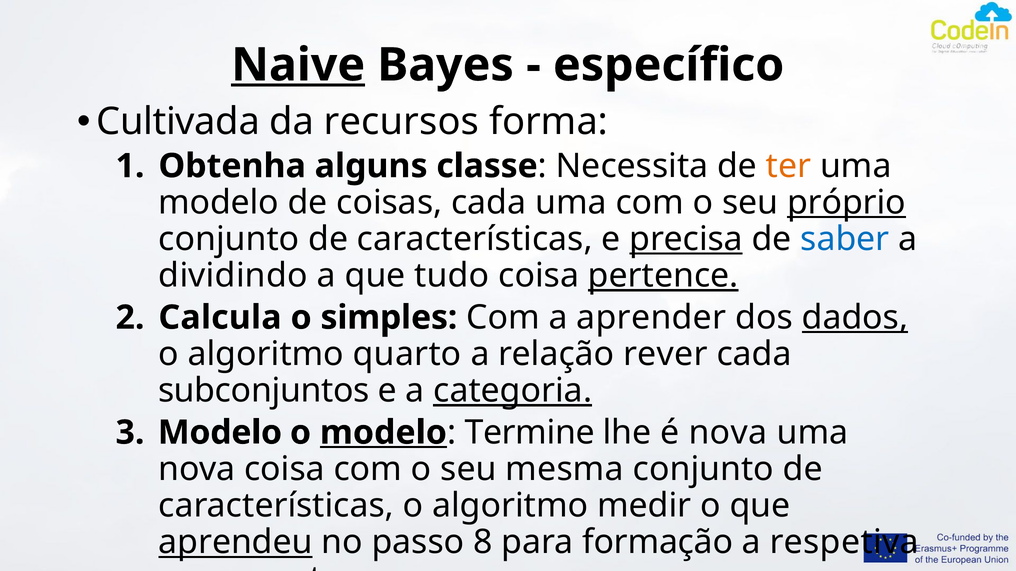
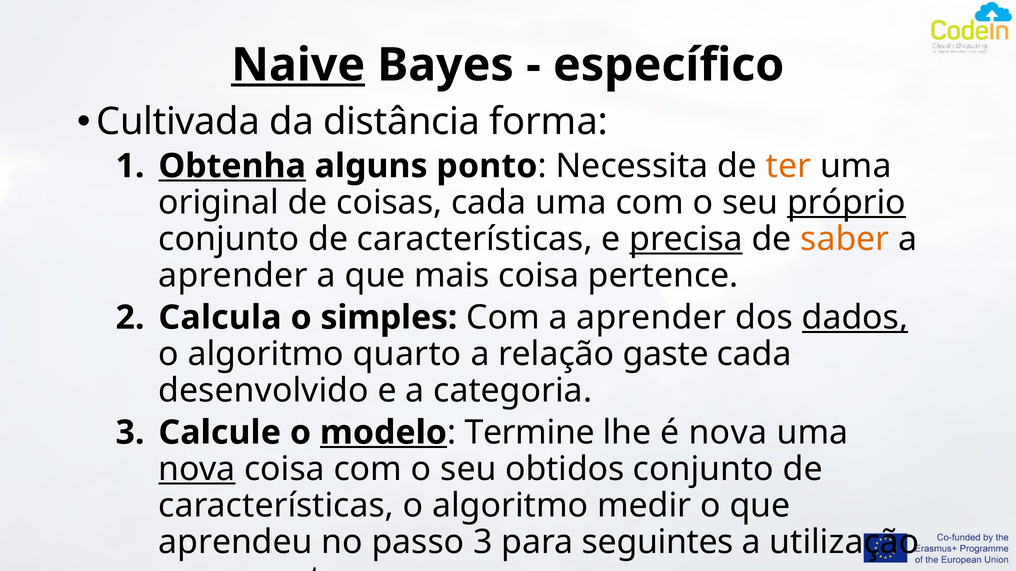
recursos: recursos -> distância
Obtenha underline: none -> present
classe: classe -> ponto
modelo at (219, 203): modelo -> original
saber colour: blue -> orange
dividindo at (233, 276): dividindo -> aprender
tudo: tudo -> mais
pertence at (663, 276) underline: present -> none
rever: rever -> gaste
subconjuntos: subconjuntos -> desenvolvido
categoria underline: present -> none
Modelo at (220, 433): Modelo -> Calcule
nova at (197, 470) underline: none -> present
mesma: mesma -> obtidos
aprendeu underline: present -> none
passo 8: 8 -> 3
formação: formação -> seguintes
respetiva: respetiva -> utilização
